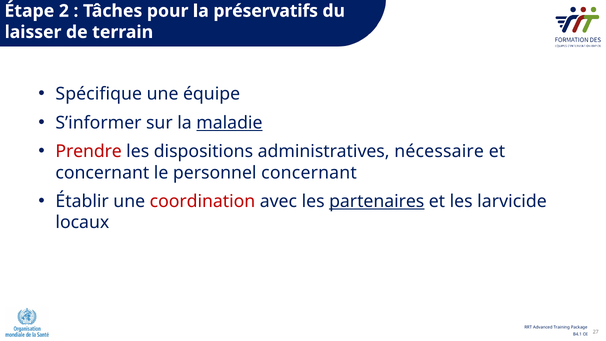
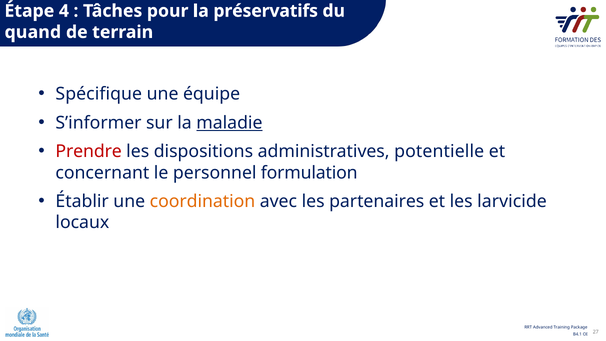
2: 2 -> 4
laisser: laisser -> quand
nécessaire: nécessaire -> potentielle
personnel concernant: concernant -> formulation
coordination colour: red -> orange
partenaires underline: present -> none
